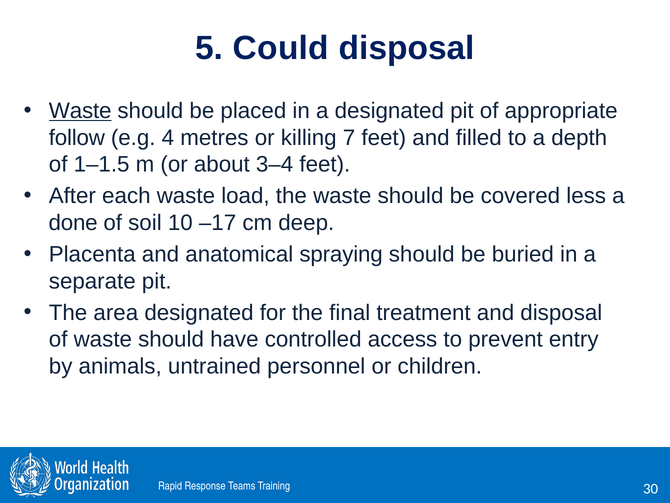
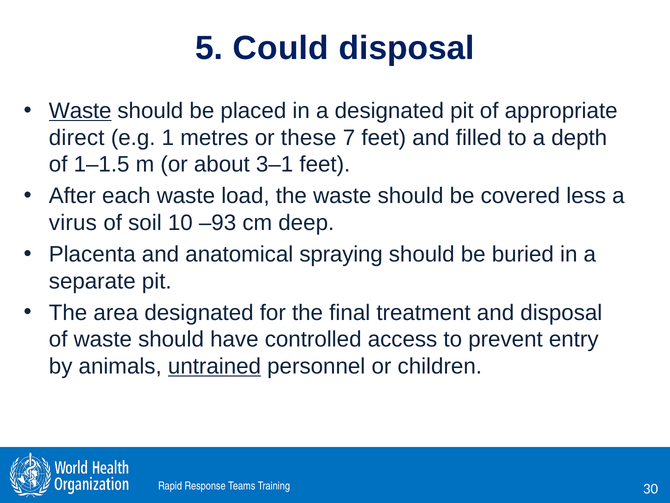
follow: follow -> direct
4: 4 -> 1
killing: killing -> these
3–4: 3–4 -> 3–1
done: done -> virus
–17: –17 -> –93
untrained underline: none -> present
